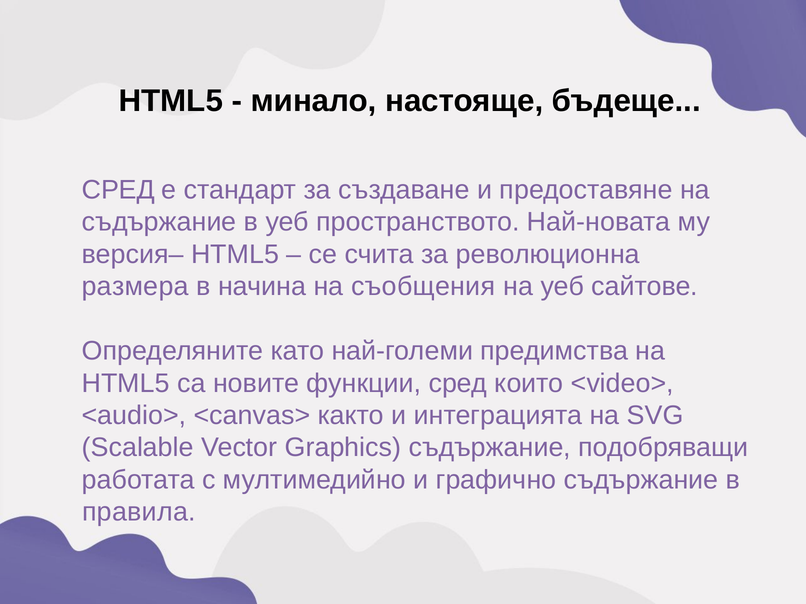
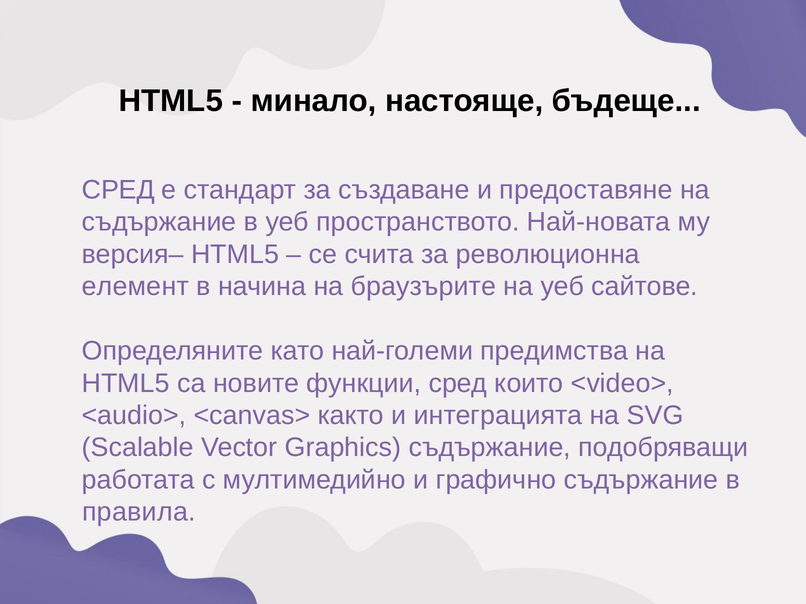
размера: размера -> елемент
съобщения: съобщения -> браузърите
